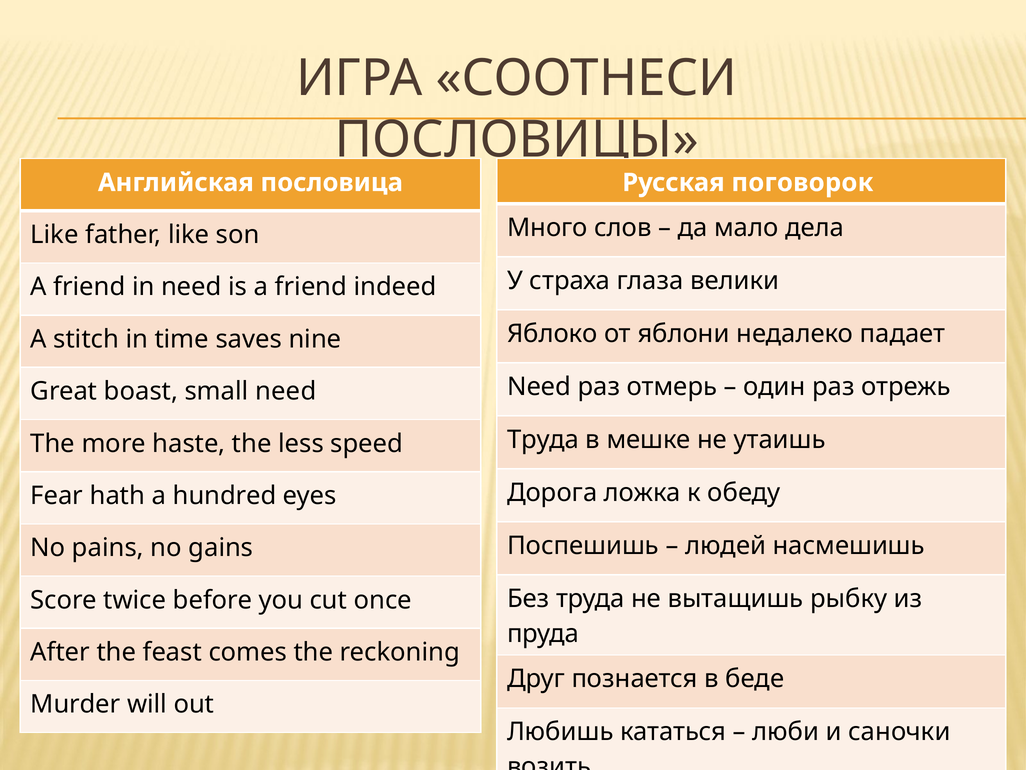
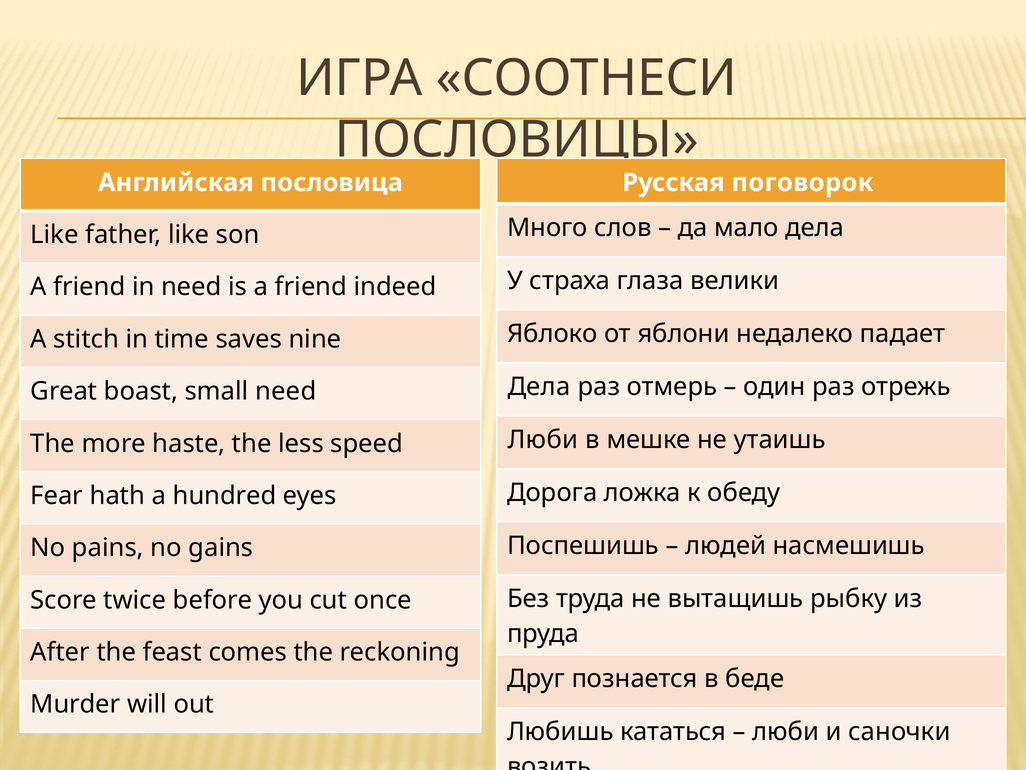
Need at (539, 387): Need -> Дела
Труда at (543, 440): Труда -> Люби
